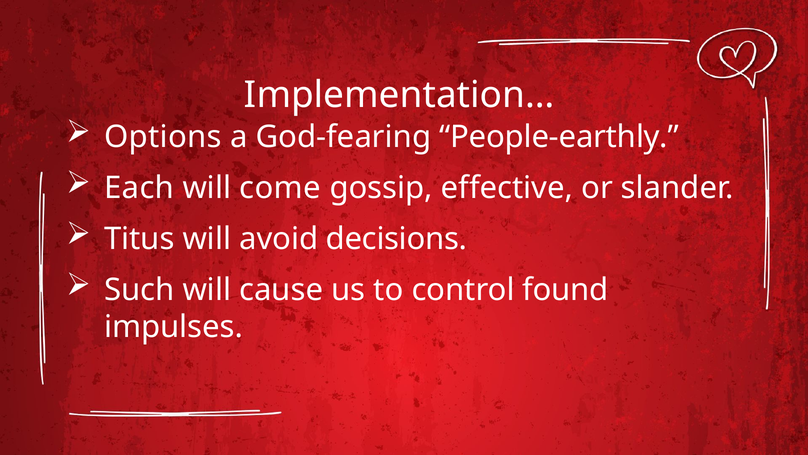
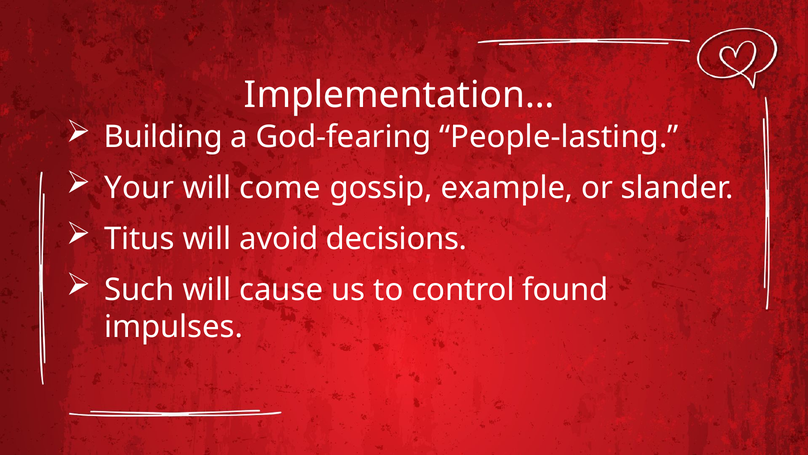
Options: Options -> Building
People-earthly: People-earthly -> People-lasting
Each: Each -> Your
effective: effective -> example
